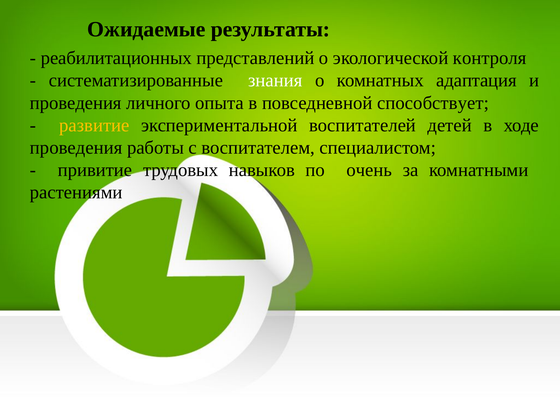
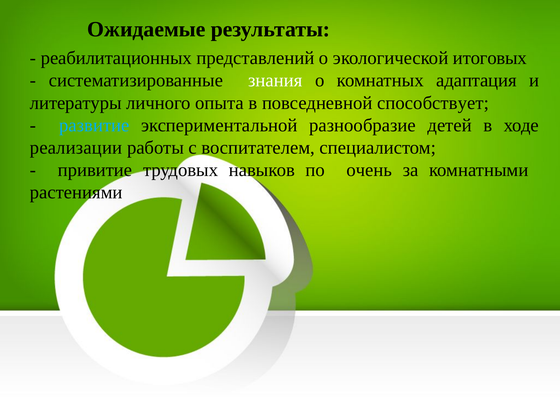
контроля: контроля -> итоговых
проведения at (76, 103): проведения -> литературы
развитие colour: yellow -> light blue
воспитателей: воспитателей -> разнообразие
проведения at (76, 148): проведения -> реализации
